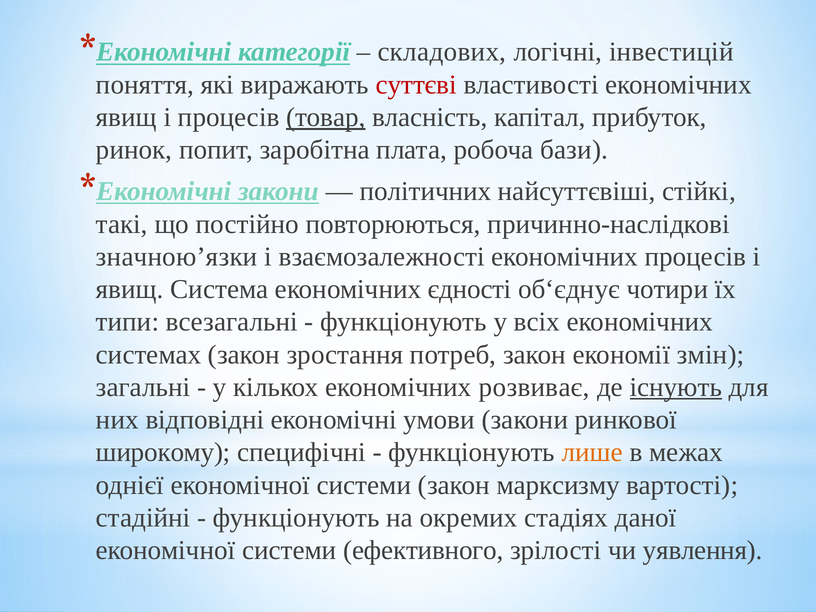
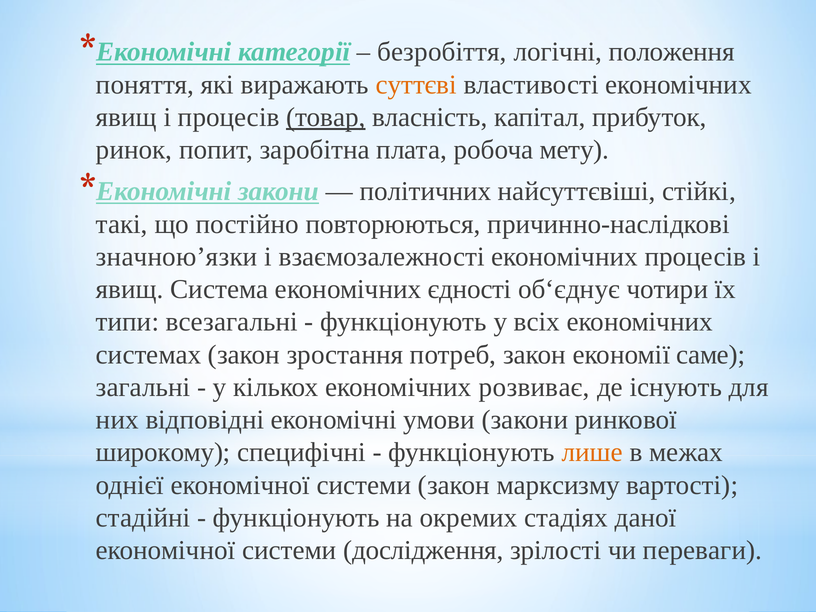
складових: складових -> безробіття
інвестицій: інвестицій -> положення
суттєві colour: red -> orange
бази: бази -> мету
змін: змін -> саме
існують underline: present -> none
ефективного: ефективного -> дослідження
уявлення: уявлення -> переваги
